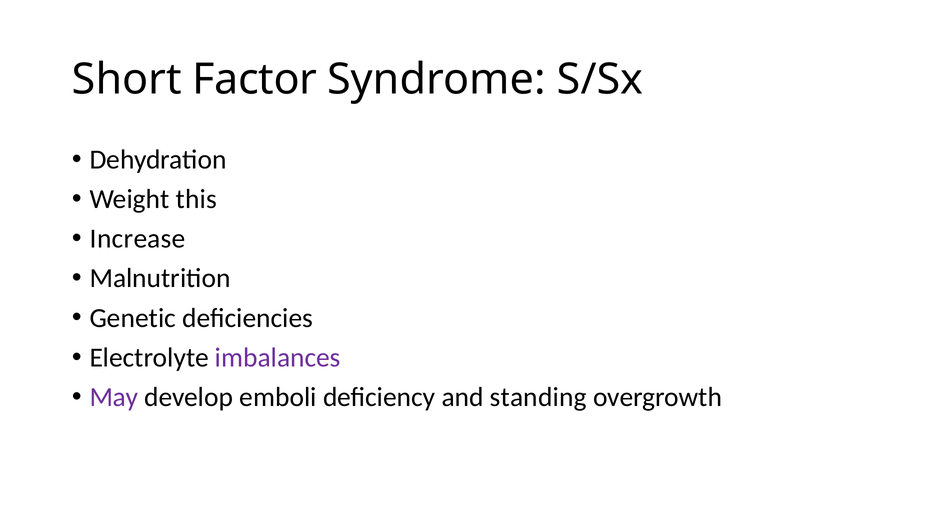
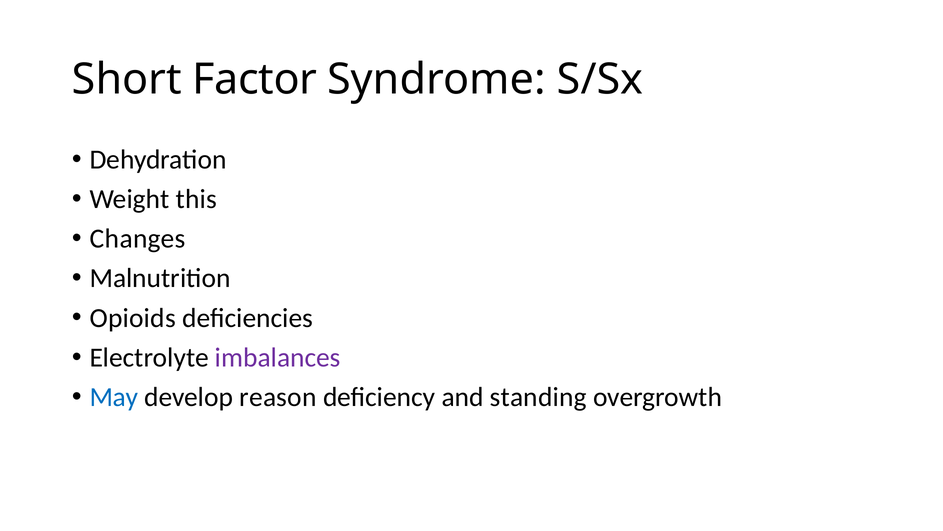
Increase: Increase -> Changes
Genetic: Genetic -> Opioids
May colour: purple -> blue
emboli: emboli -> reason
